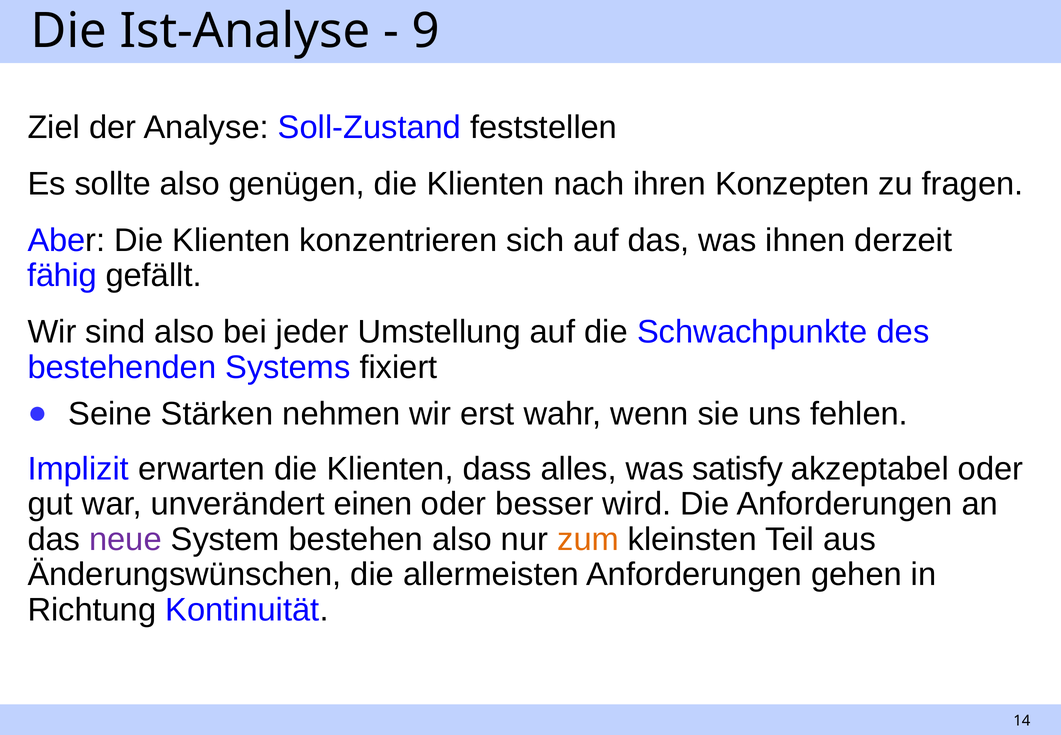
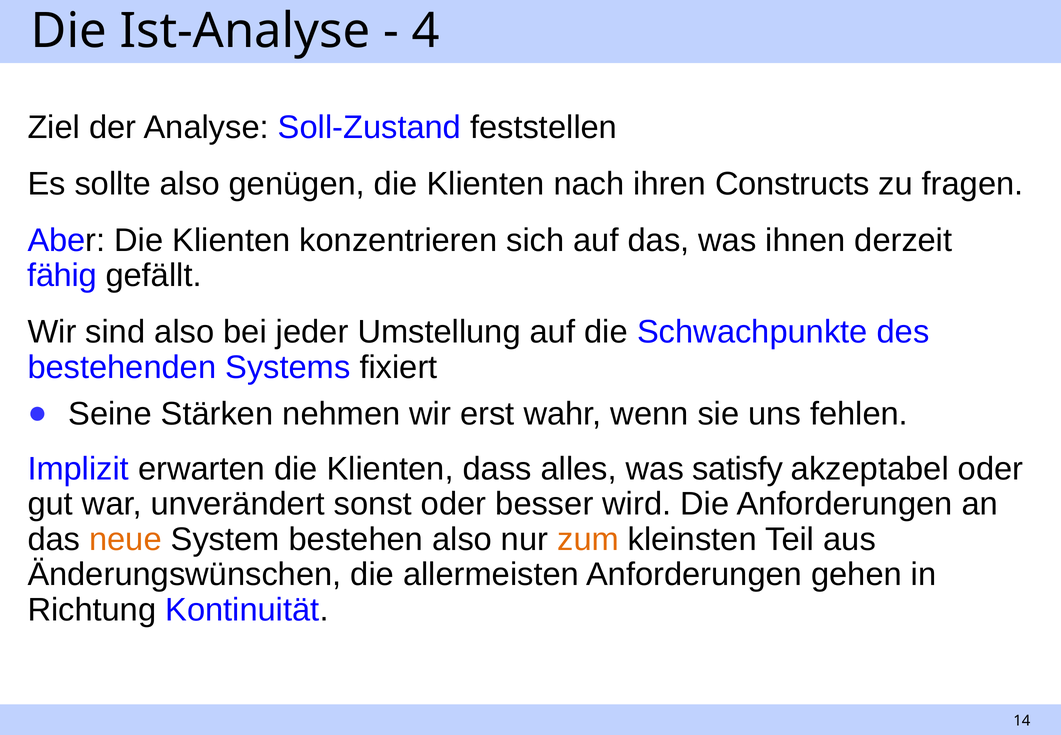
9: 9 -> 4
Konzepten: Konzepten -> Constructs
einen: einen -> sonst
neue colour: purple -> orange
